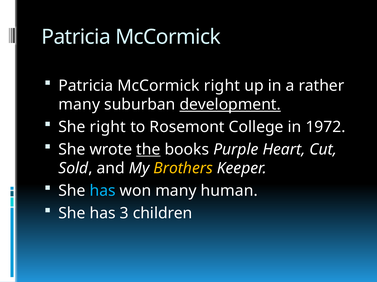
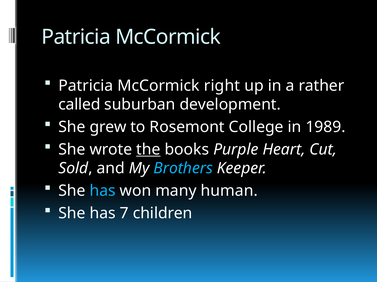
many at (79, 105): many -> called
development underline: present -> none
She right: right -> grew
1972: 1972 -> 1989
Brothers colour: yellow -> light blue
3: 3 -> 7
